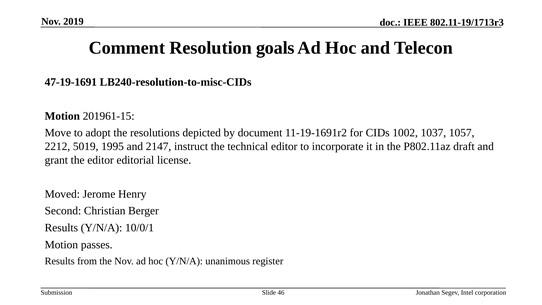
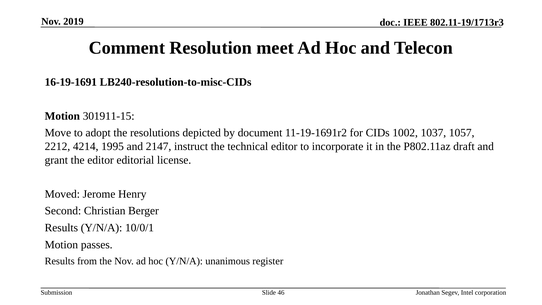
goals: goals -> meet
47-19-1691: 47-19-1691 -> 16-19-1691
201961-15: 201961-15 -> 301911-15
5019: 5019 -> 4214
